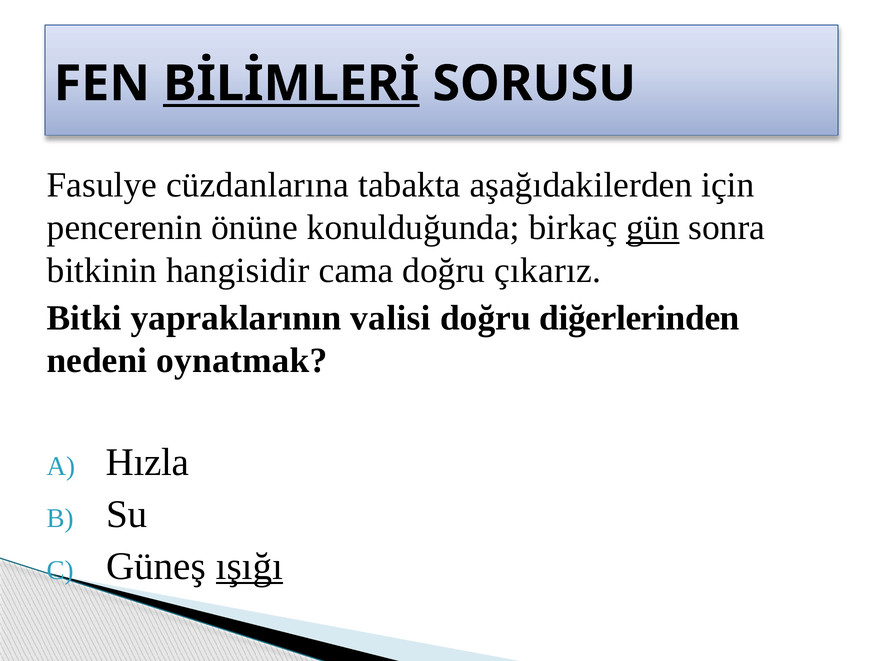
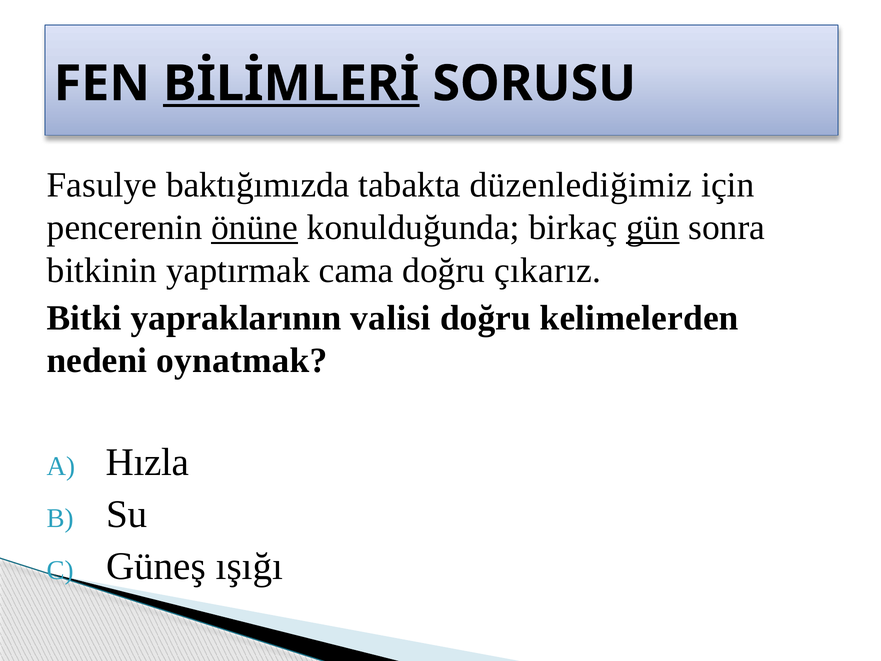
cüzdanlarına: cüzdanlarına -> baktığımızda
aşağıdakilerden: aşağıdakilerden -> düzenlediğimiz
önüne underline: none -> present
hangisidir: hangisidir -> yaptırmak
diğerlerinden: diğerlerinden -> kelimelerden
ışığı underline: present -> none
